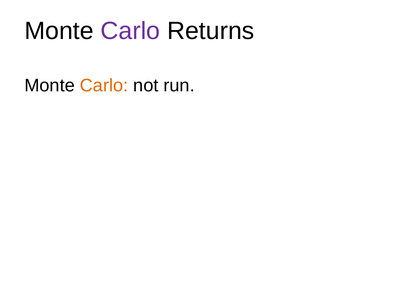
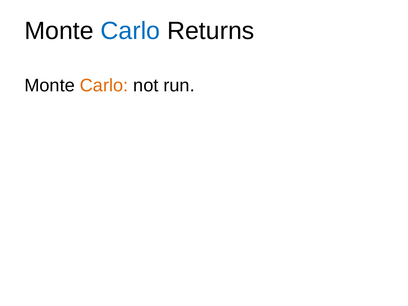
Carlo at (130, 31) colour: purple -> blue
